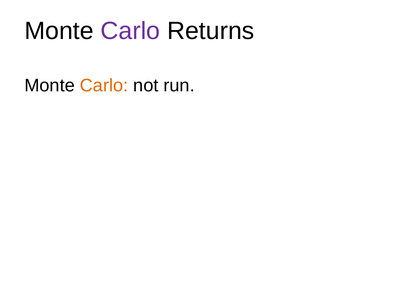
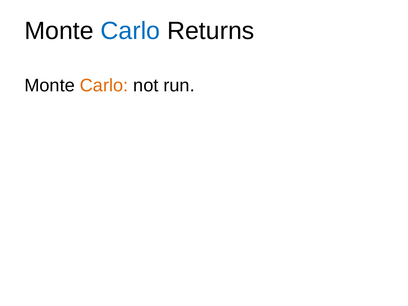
Carlo at (130, 31) colour: purple -> blue
